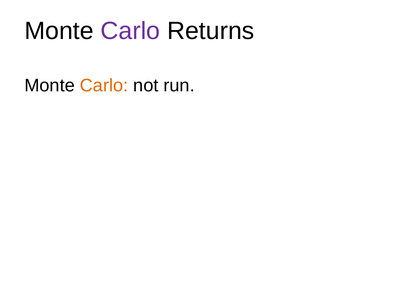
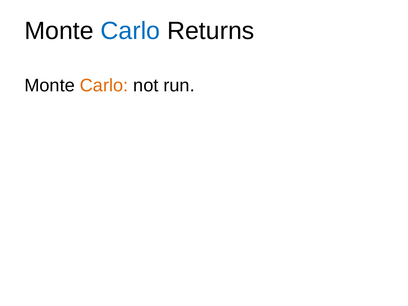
Carlo at (130, 31) colour: purple -> blue
